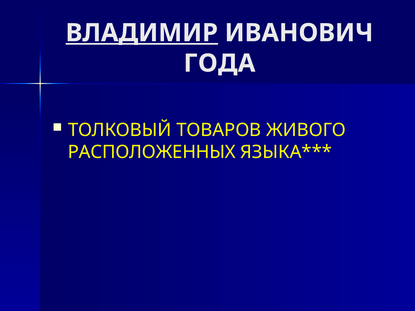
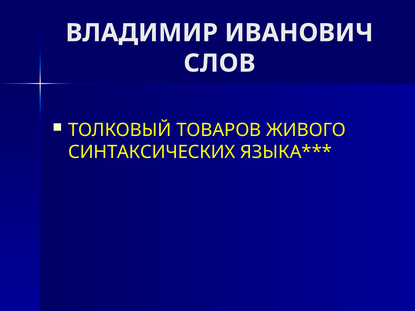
ВЛАДИМИР underline: present -> none
ГОДА: ГОДА -> СЛОВ
РАСПОЛОЖЕННЫХ: РАСПОЛОЖЕННЫХ -> СИНТАКСИЧЕСКИХ
